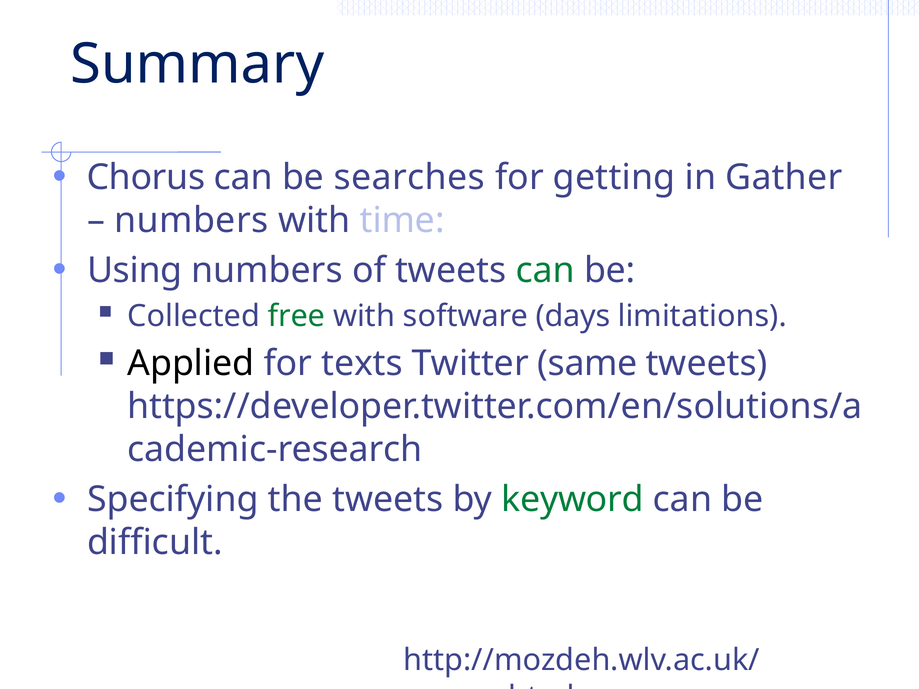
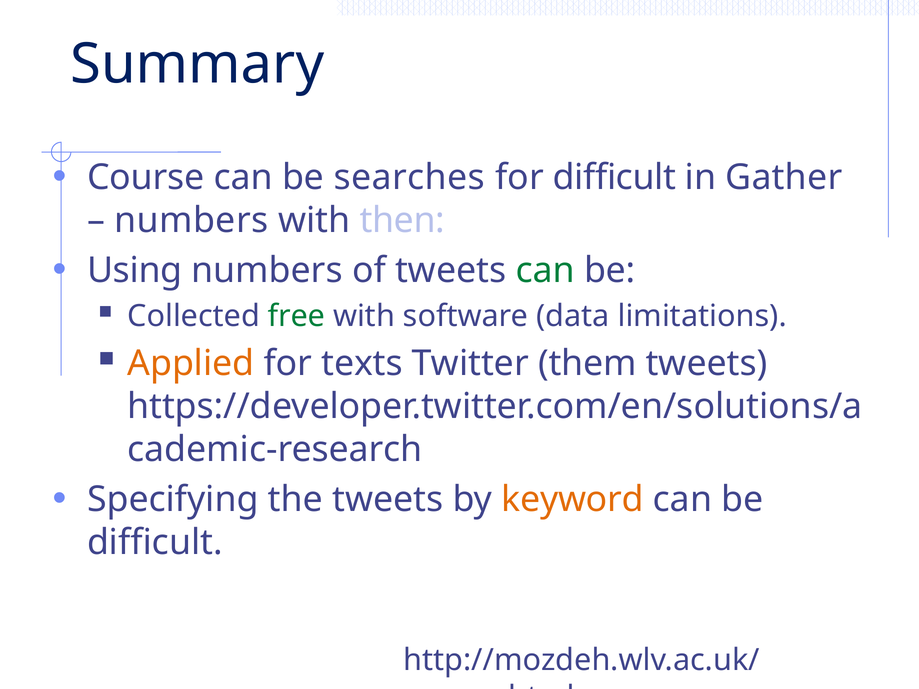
Chorus: Chorus -> Course
for getting: getting -> difficult
time: time -> then
days: days -> data
Applied colour: black -> orange
same: same -> them
keyword colour: green -> orange
